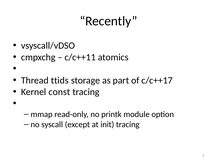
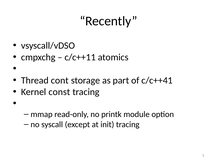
ttids: ttids -> cont
c/c++17: c/c++17 -> c/c++41
